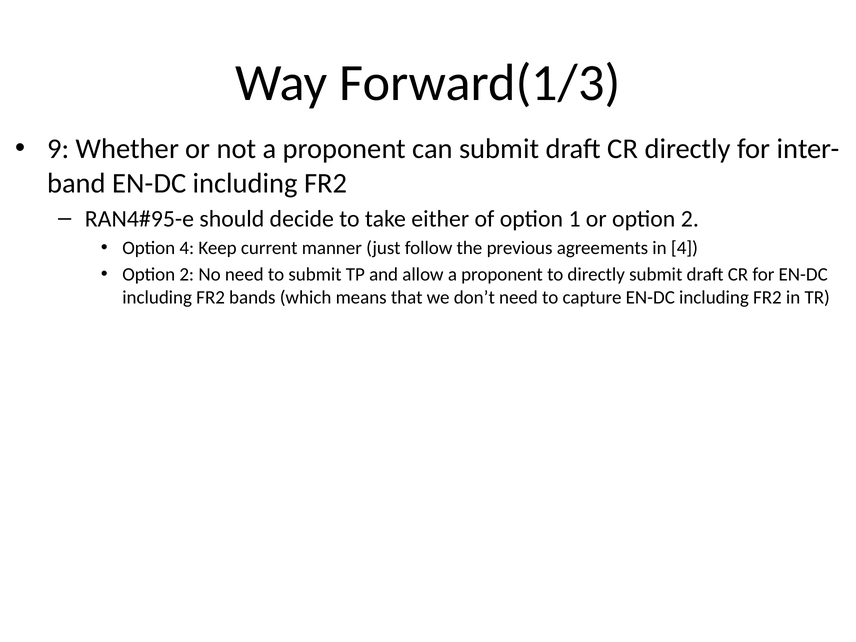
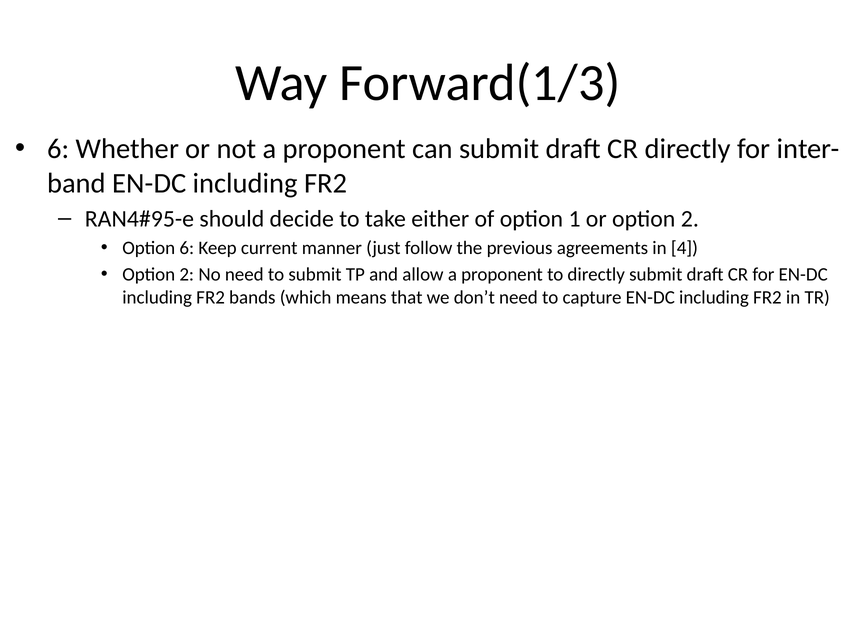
9 at (58, 149): 9 -> 6
Option 4: 4 -> 6
